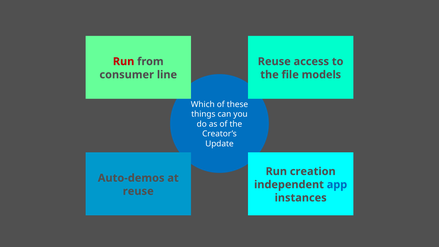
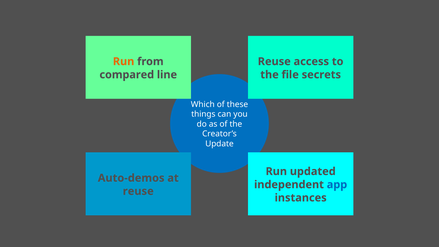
Run at (124, 61) colour: red -> orange
consumer: consumer -> compared
models: models -> secrets
creation: creation -> updated
